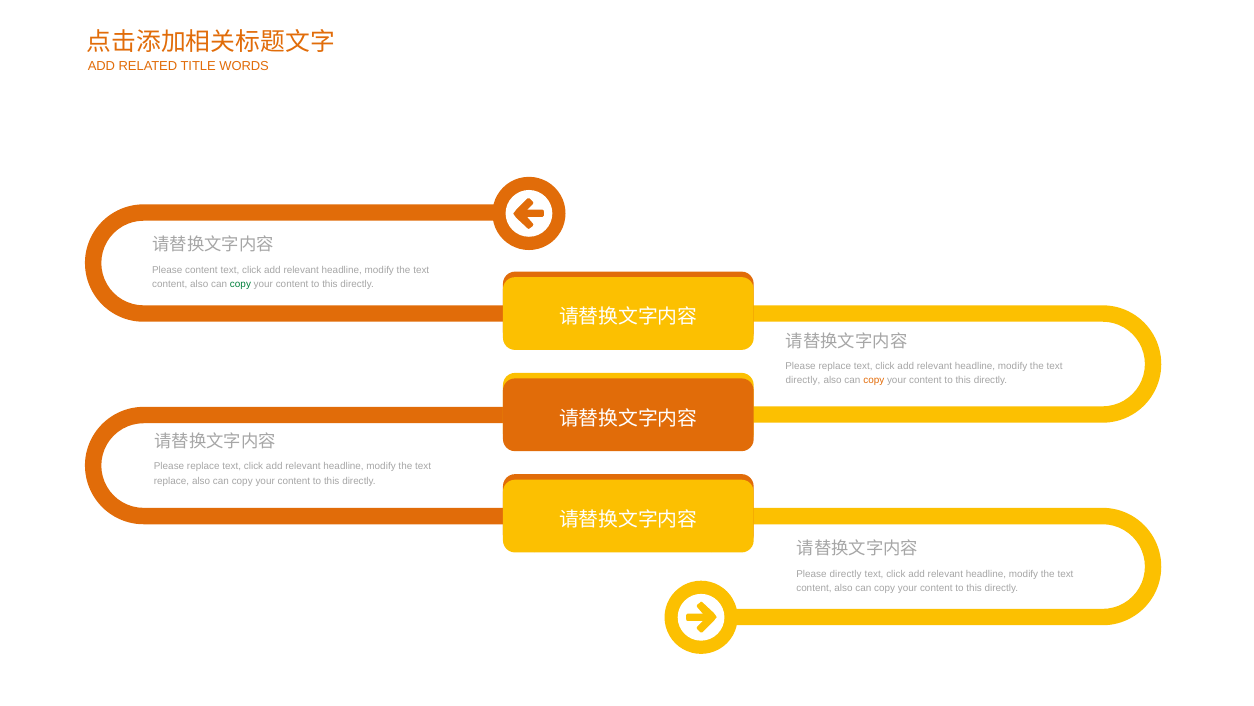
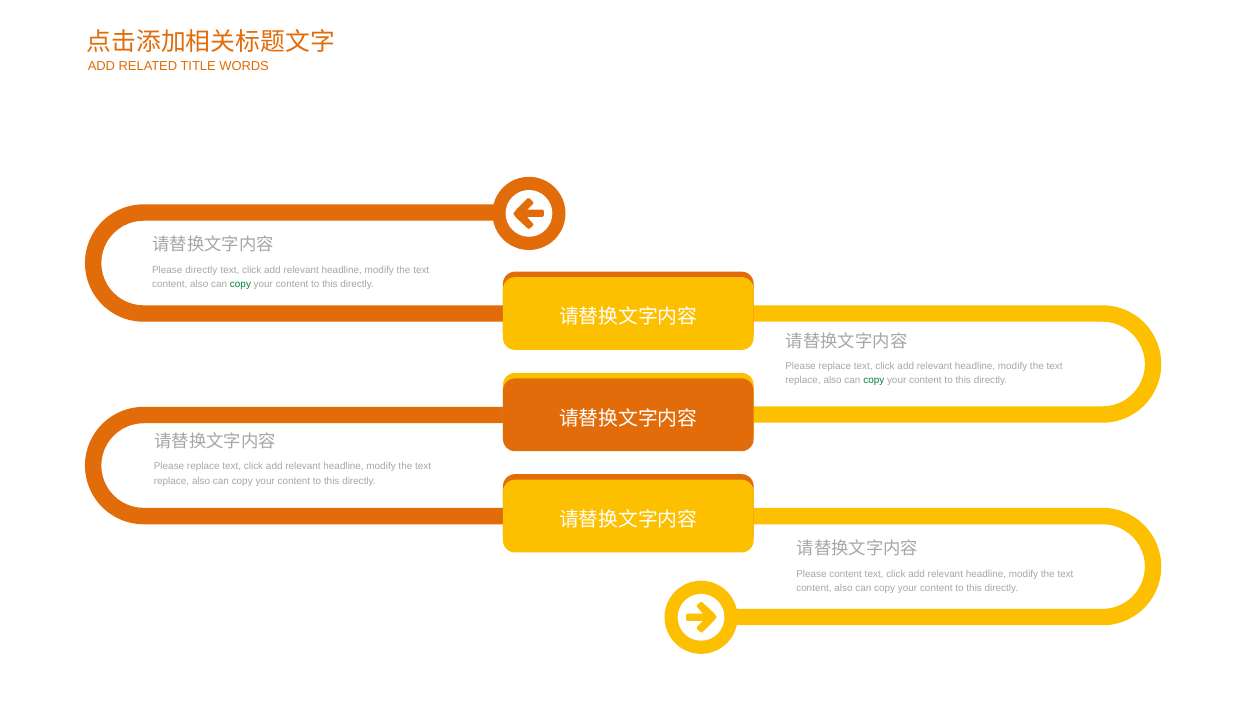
Please content: content -> directly
directly at (803, 380): directly -> replace
copy at (874, 380) colour: orange -> green
Please directly: directly -> content
